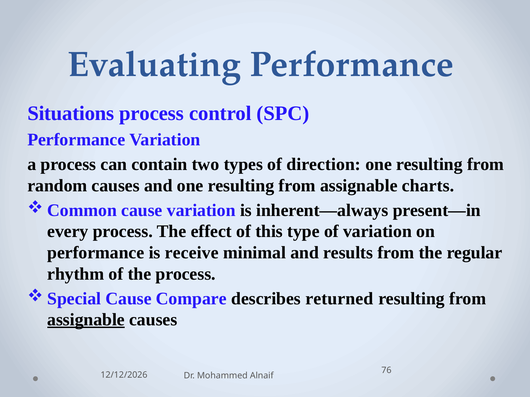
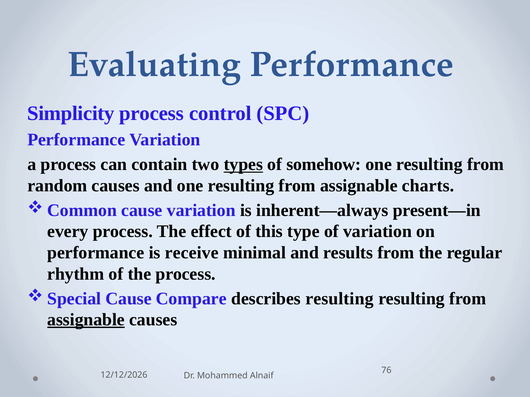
Situations: Situations -> Simplicity
types underline: none -> present
direction: direction -> somehow
describes returned: returned -> resulting
